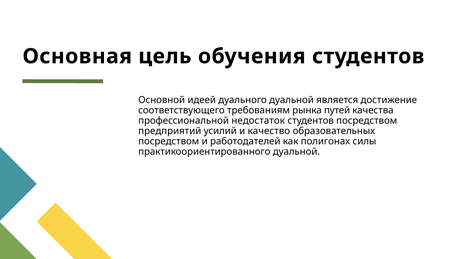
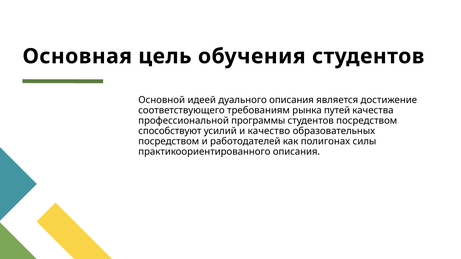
дуального дуальной: дуальной -> описания
недостаток: недостаток -> программы
предприятий: предприятий -> способствуют
практикоориентированного дуальной: дуальной -> описания
